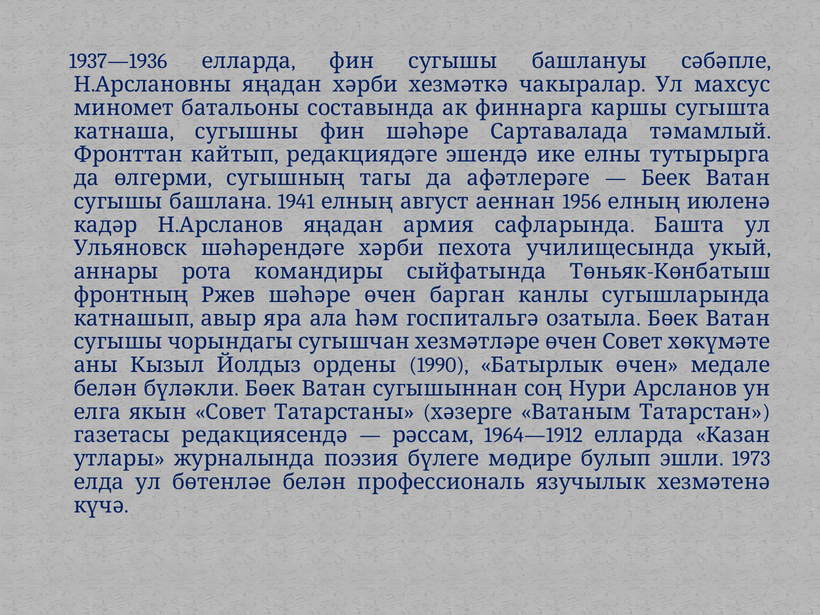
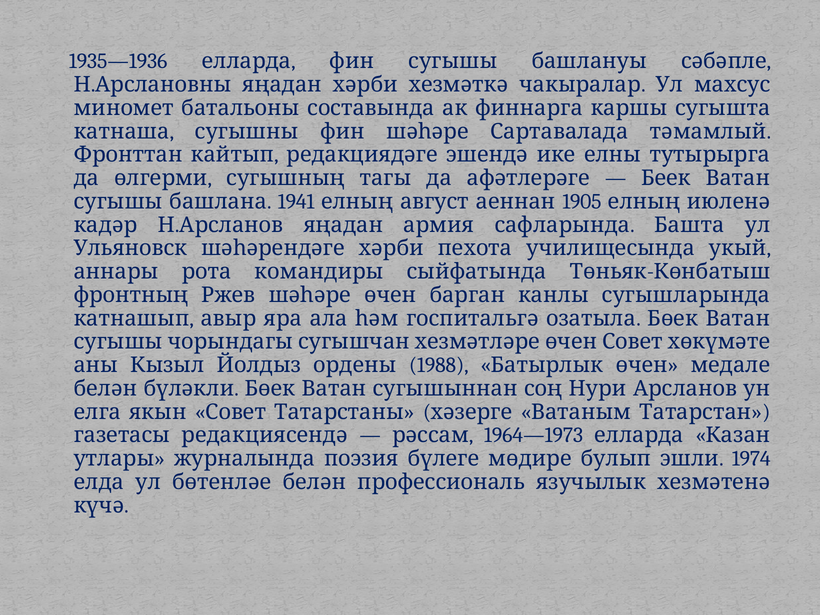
1937—1936: 1937—1936 -> 1935—1936
1956: 1956 -> 1905
1990: 1990 -> 1988
1964—1912: 1964—1912 -> 1964—1973
1973: 1973 -> 1974
